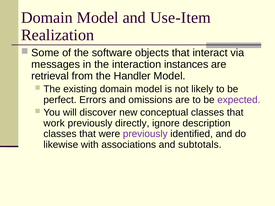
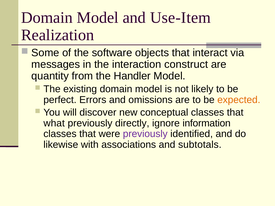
instances: instances -> construct
retrieval: retrieval -> quantity
expected colour: purple -> orange
work: work -> what
description: description -> information
